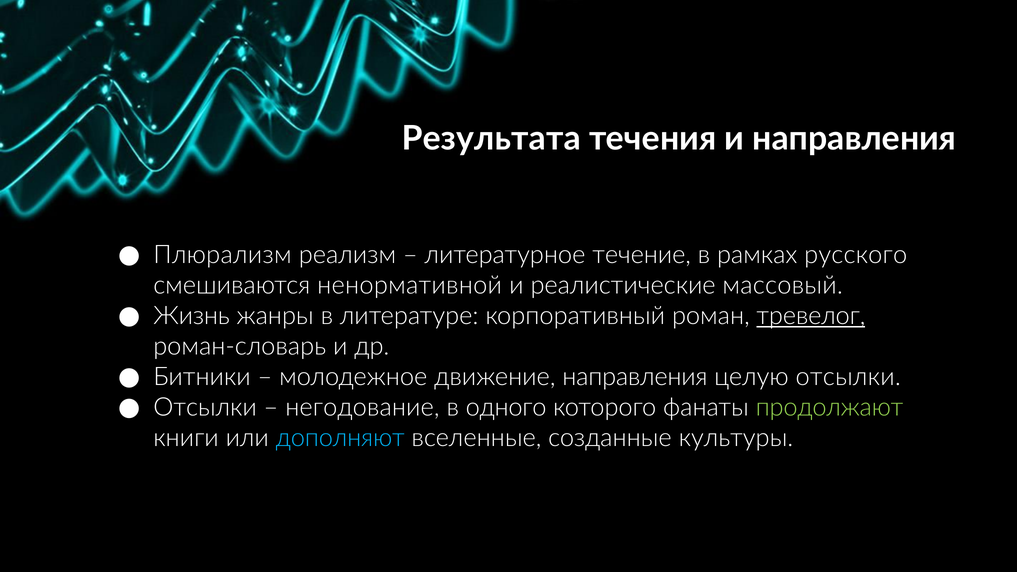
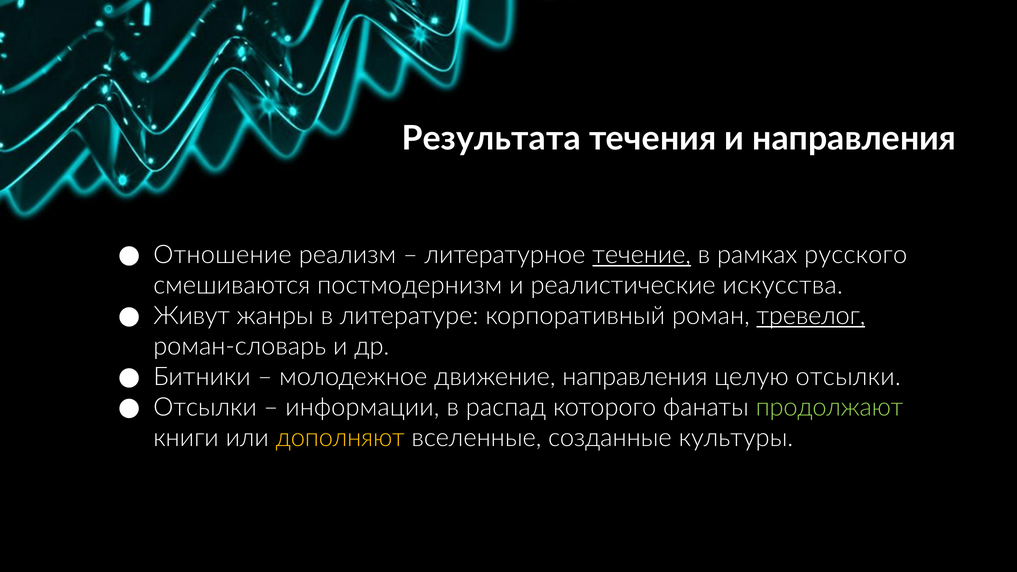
Плюрализм: Плюрализм -> Отношение
течение underline: none -> present
ненормативной: ненормативной -> постмодернизм
массовый: массовый -> искусства
Жизнь: Жизнь -> Живут
негодование: негодование -> информации
одного: одного -> распад
дополняют colour: light blue -> yellow
